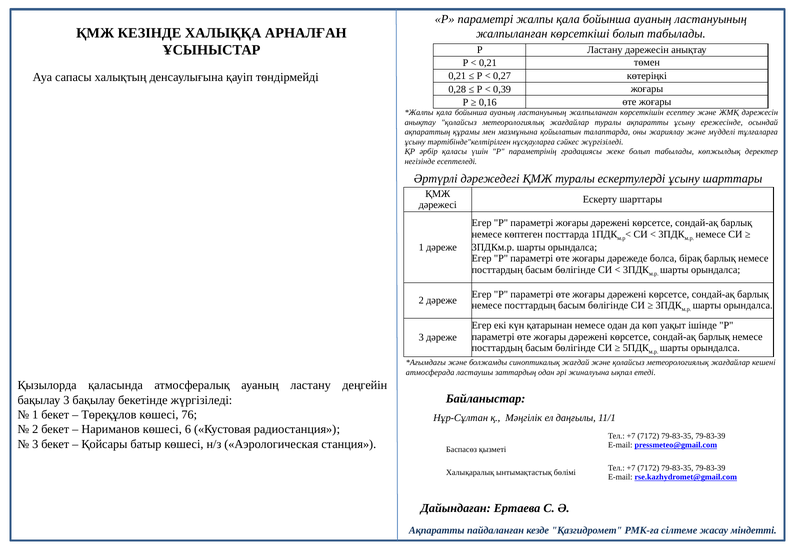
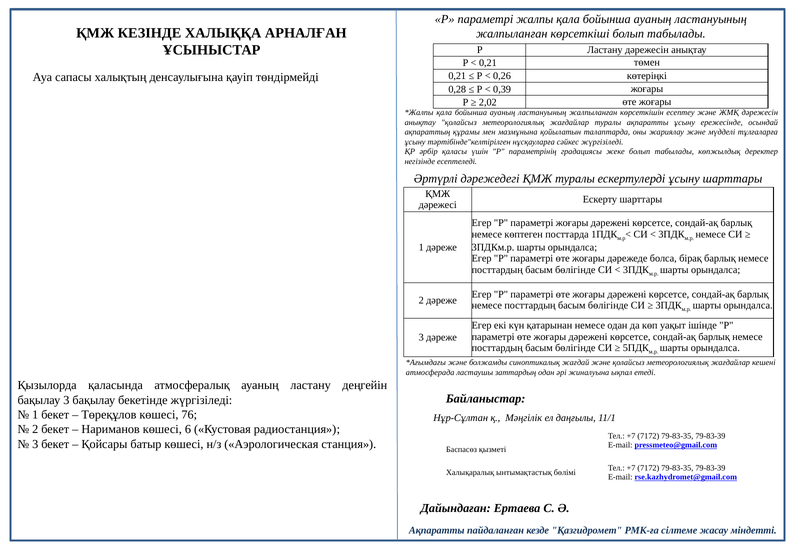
0,27: 0,27 -> 0,26
0,16: 0,16 -> 2,02
